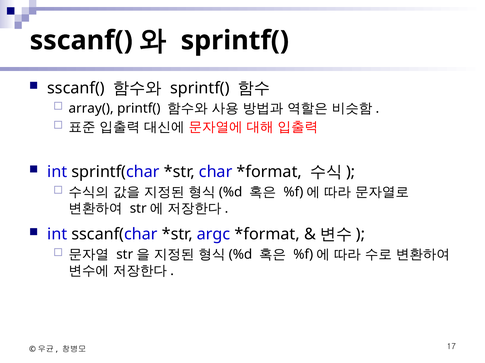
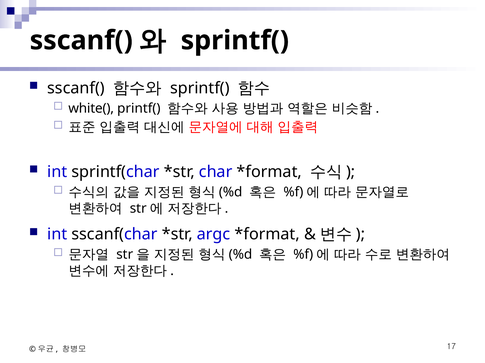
array(: array( -> white(
